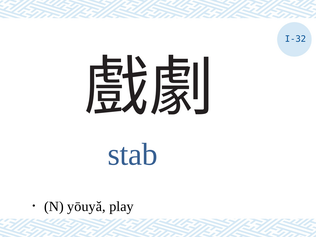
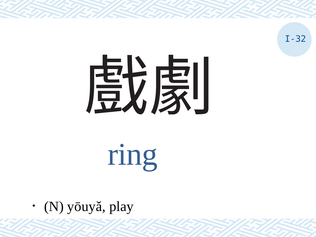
stab: stab -> ring
